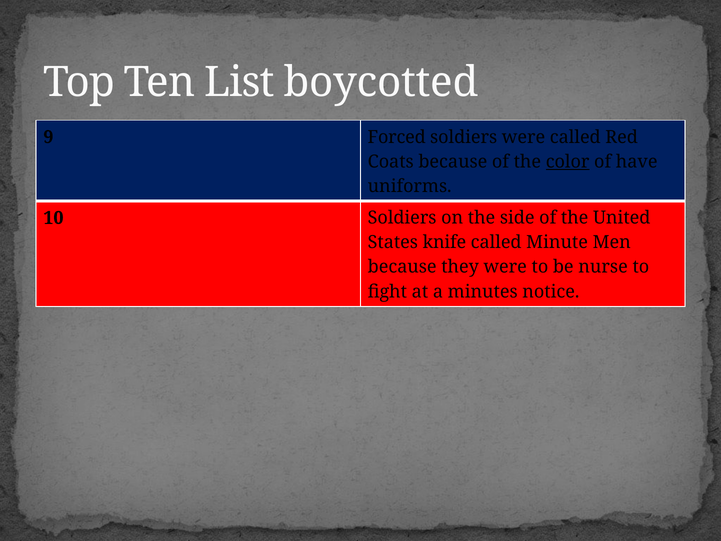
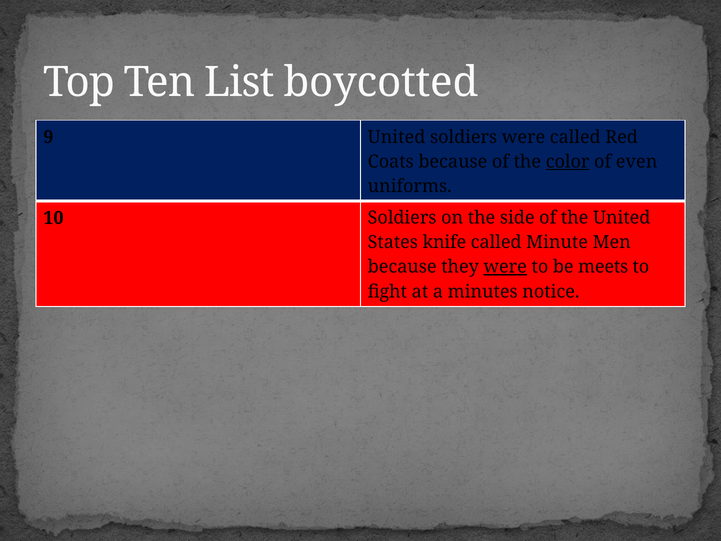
9 Forced: Forced -> United
have: have -> even
were at (505, 267) underline: none -> present
nurse: nurse -> meets
